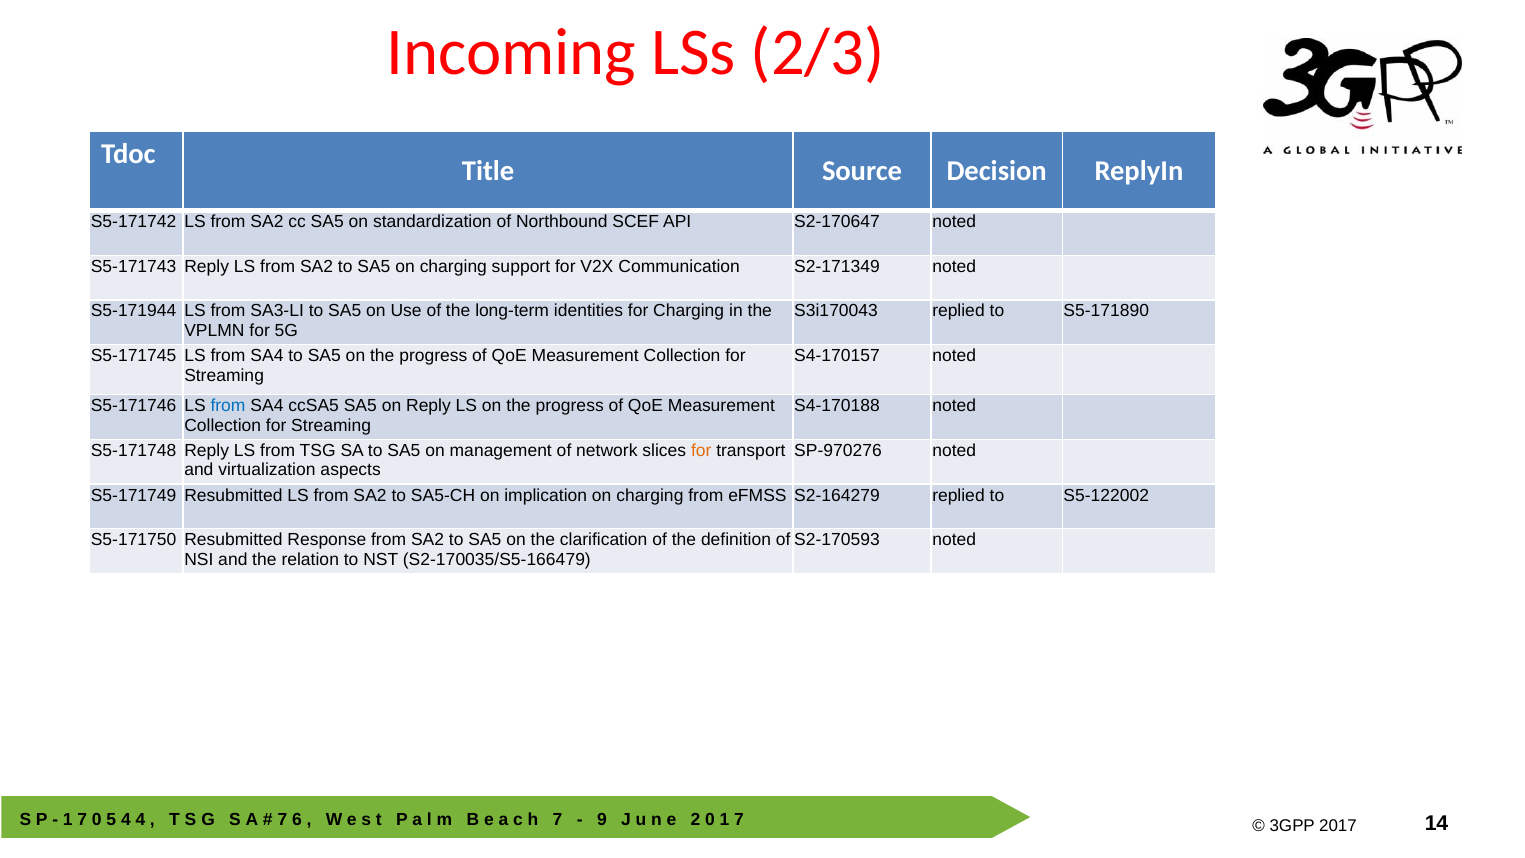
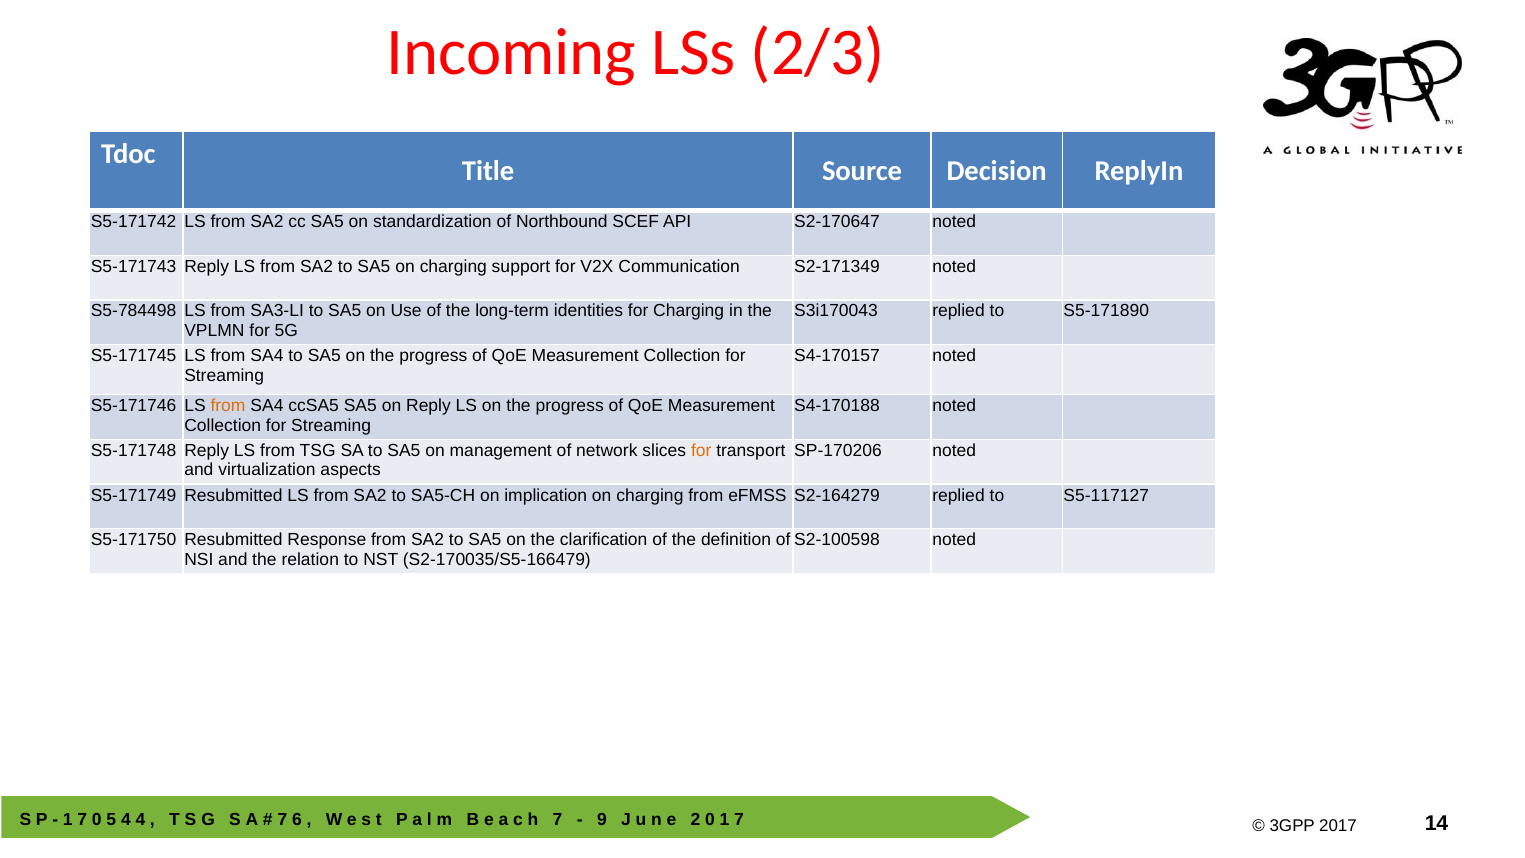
S5-171944: S5-171944 -> S5-784498
from at (228, 406) colour: blue -> orange
SP-970276: SP-970276 -> SP-170206
S5-122002: S5-122002 -> S5-117127
S2-170593: S2-170593 -> S2-100598
